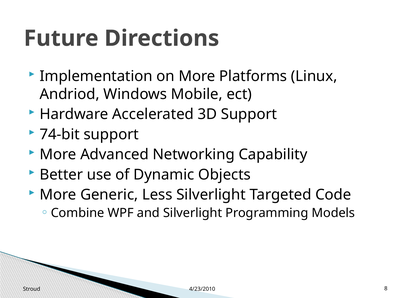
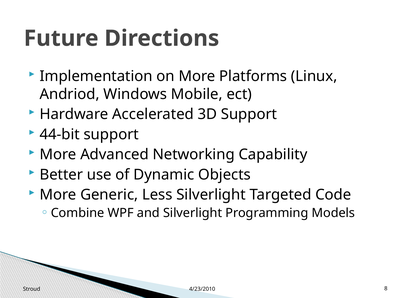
74-bit: 74-bit -> 44-bit
